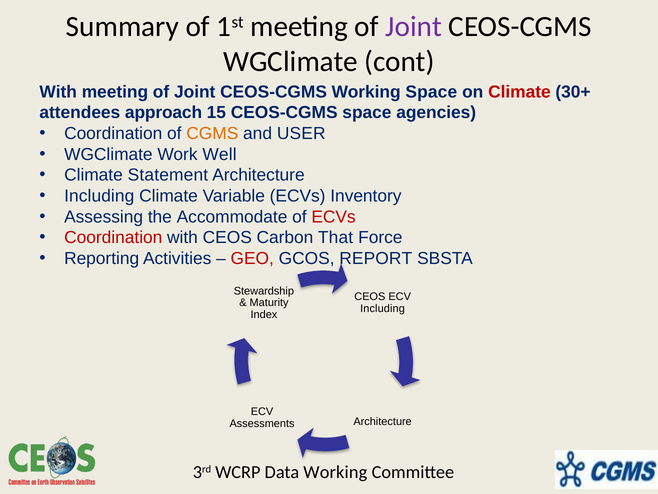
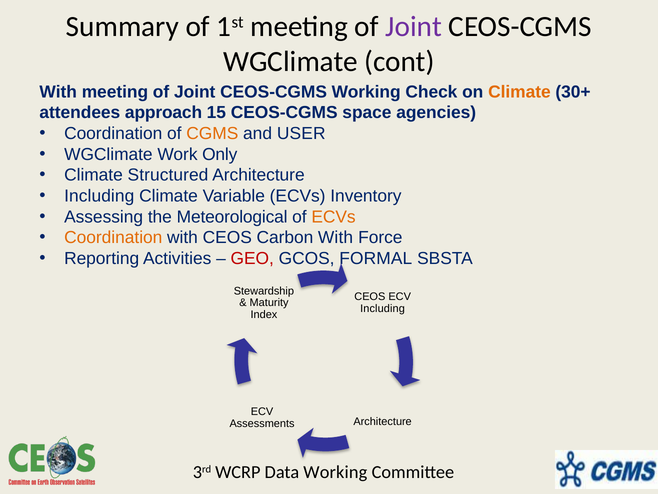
Working Space: Space -> Check
Climate at (519, 92) colour: red -> orange
Well: Well -> Only
Statement: Statement -> Structured
Accommodate: Accommodate -> Meteorological
ECVs at (334, 217) colour: red -> orange
Coordination at (113, 237) colour: red -> orange
Carbon That: That -> With
REPORT: REPORT -> FORMAL
